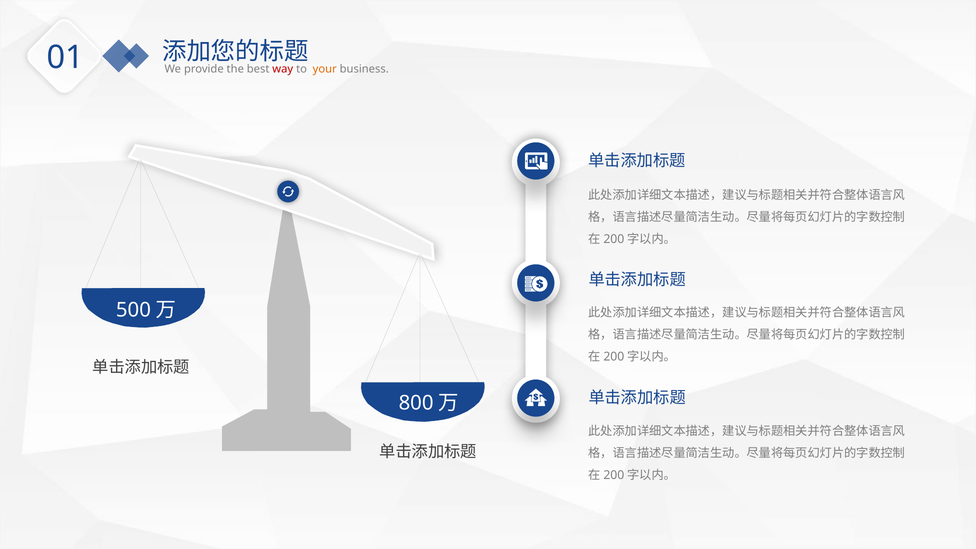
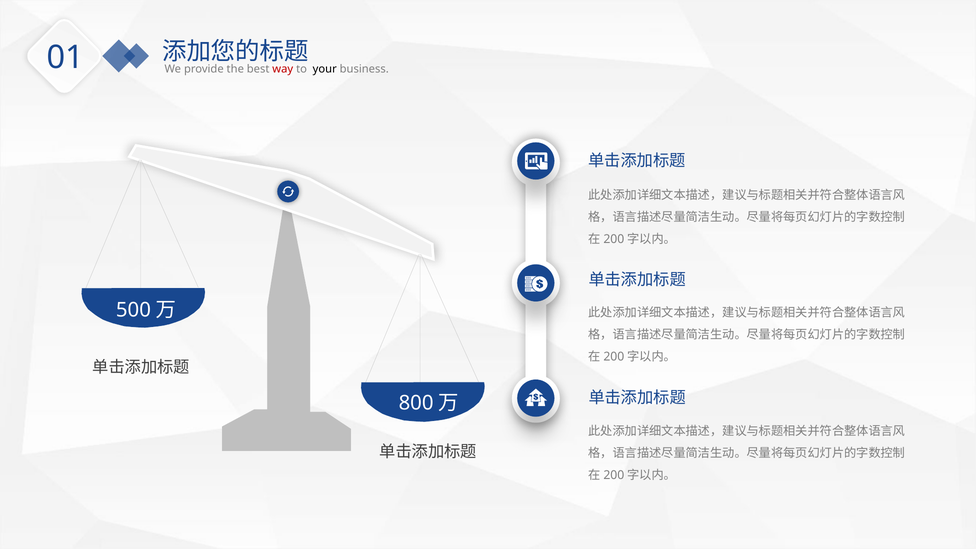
your colour: orange -> black
